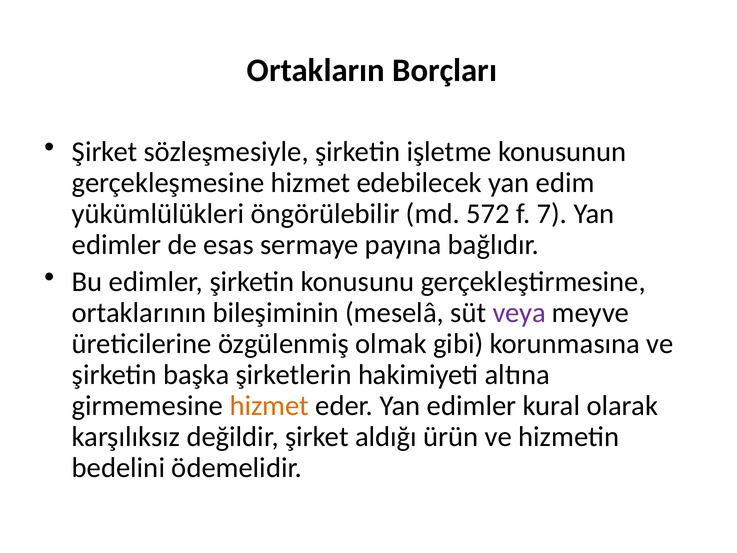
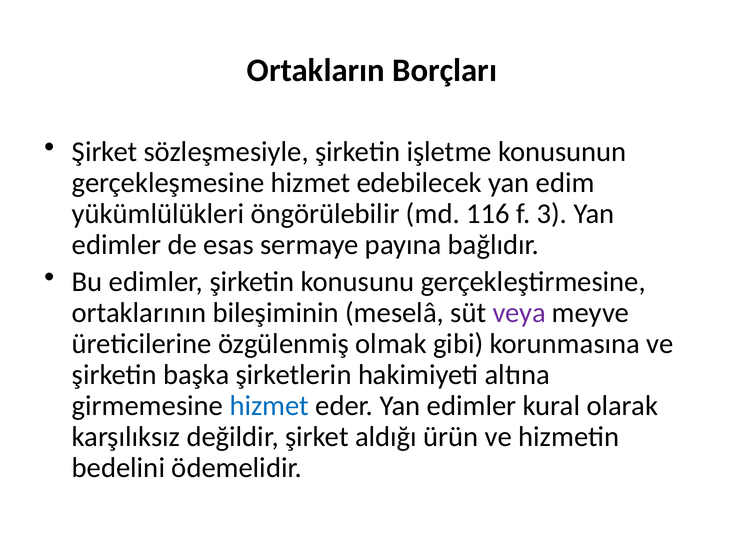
572: 572 -> 116
7: 7 -> 3
hizmet at (269, 405) colour: orange -> blue
